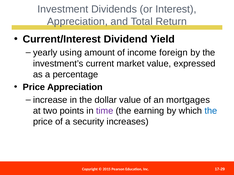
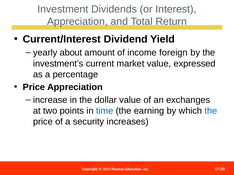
using: using -> about
mortgages: mortgages -> exchanges
time colour: purple -> blue
